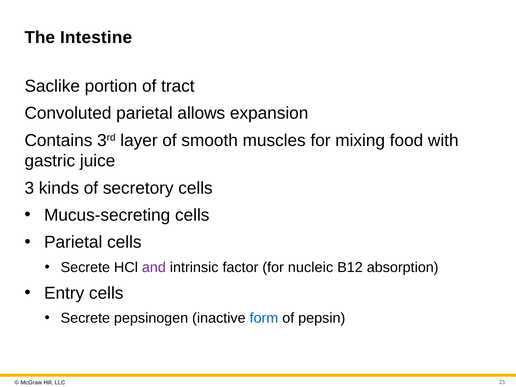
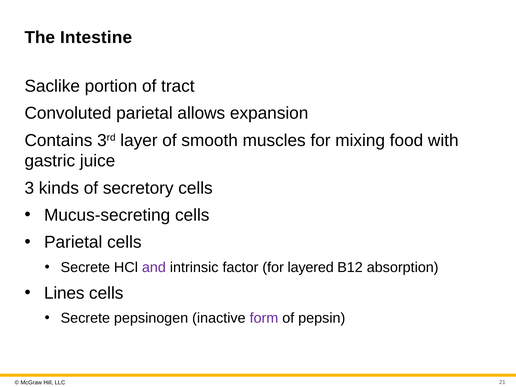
nucleic: nucleic -> layered
Entry: Entry -> Lines
form colour: blue -> purple
